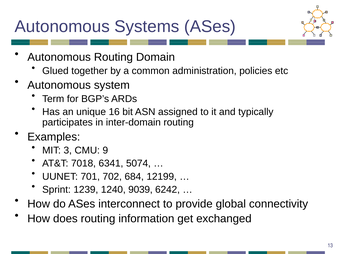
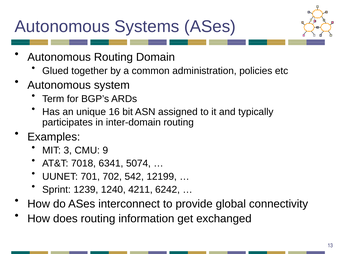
684: 684 -> 542
9039: 9039 -> 4211
